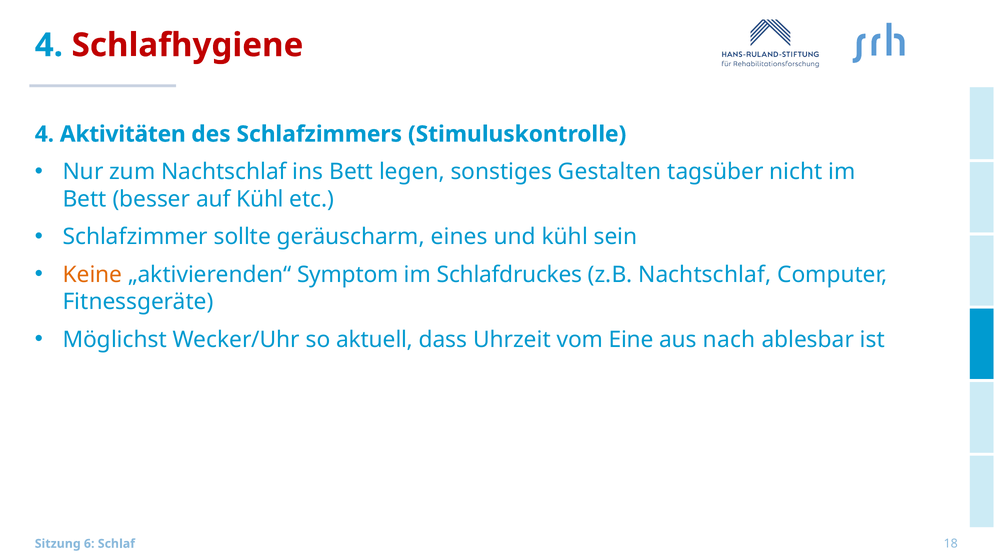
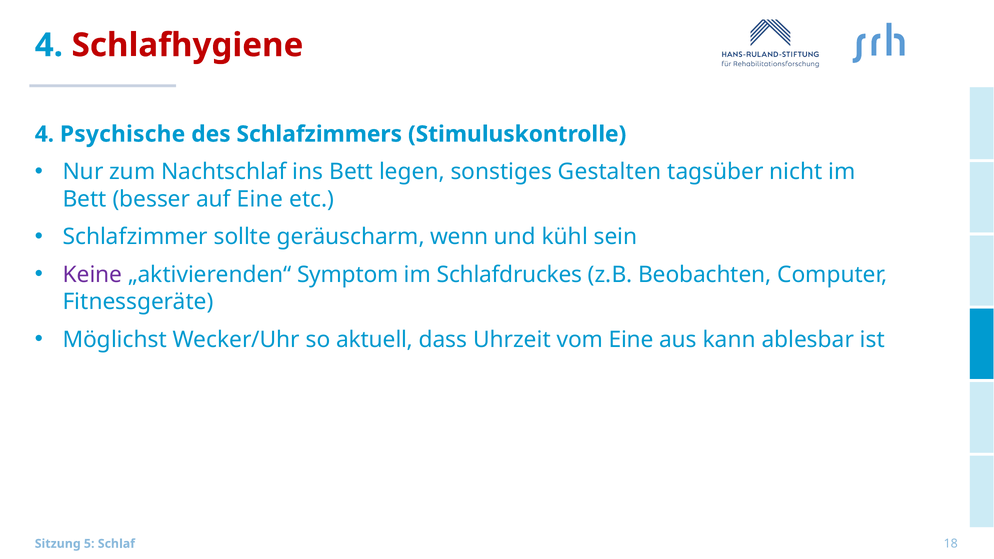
Aktivitäten: Aktivitäten -> Psychische
auf Kühl: Kühl -> Eine
eines: eines -> wenn
Keine colour: orange -> purple
z.B Nachtschlaf: Nachtschlaf -> Beobachten
nach: nach -> kann
6: 6 -> 5
